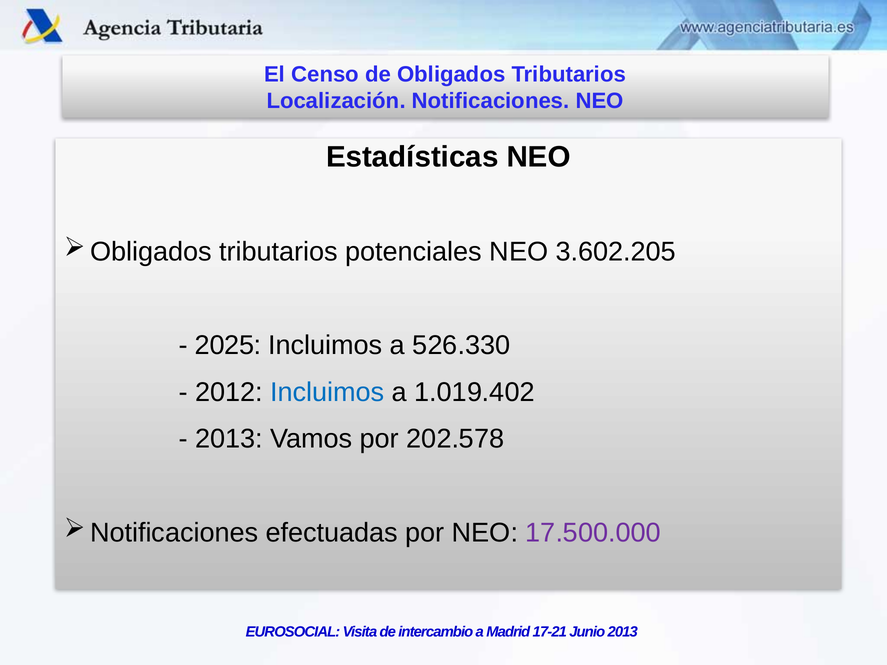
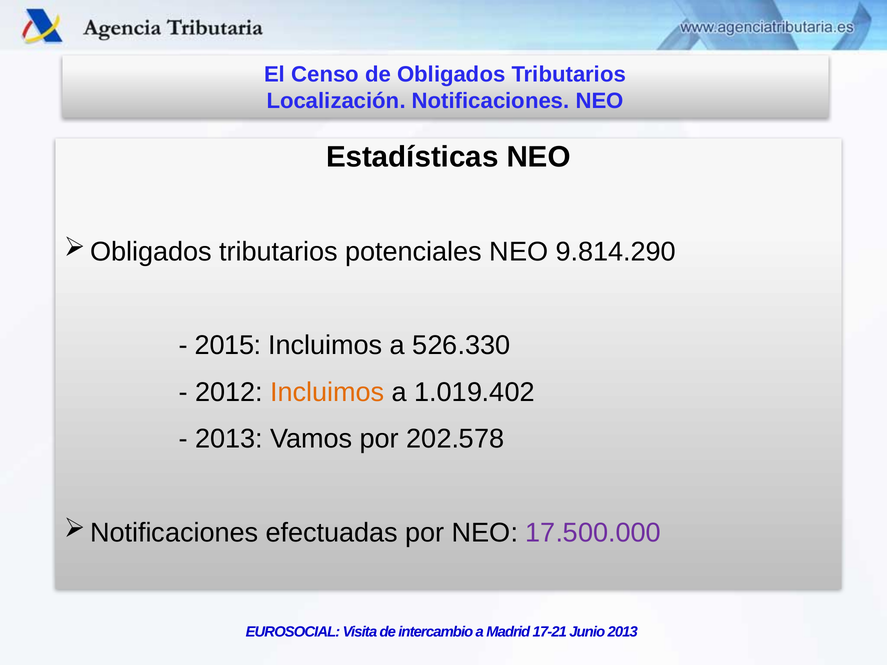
3.602.205: 3.602.205 -> 9.814.290
2025: 2025 -> 2015
Incluimos at (327, 392) colour: blue -> orange
